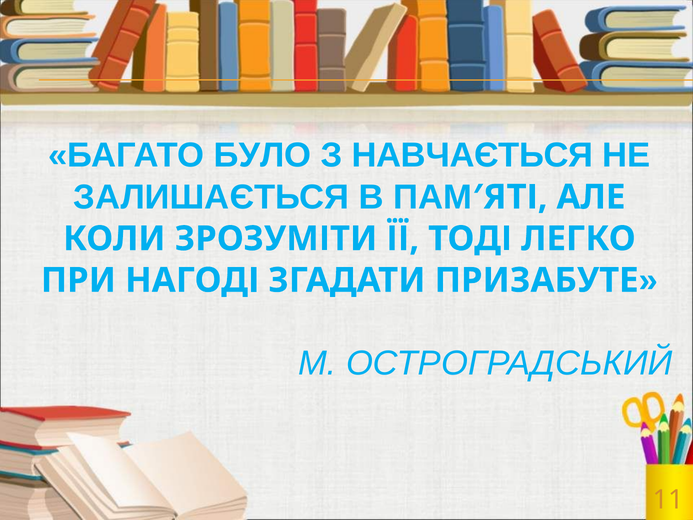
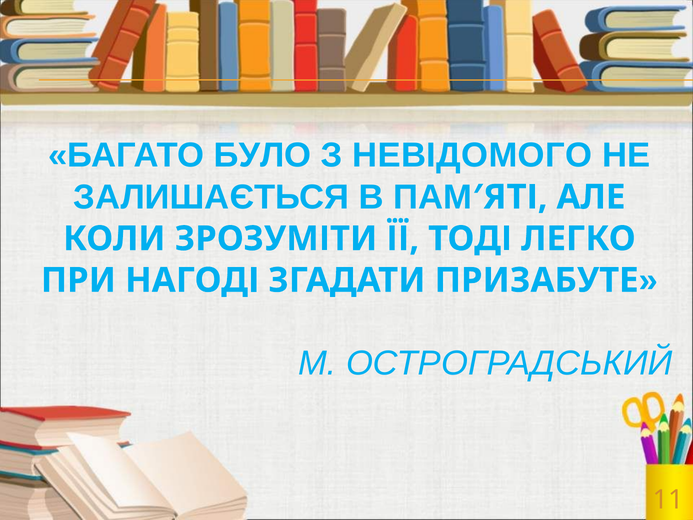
НАВЧАЄТЬСЯ: НАВЧАЄТЬСЯ -> НЕВІДОМОГО
